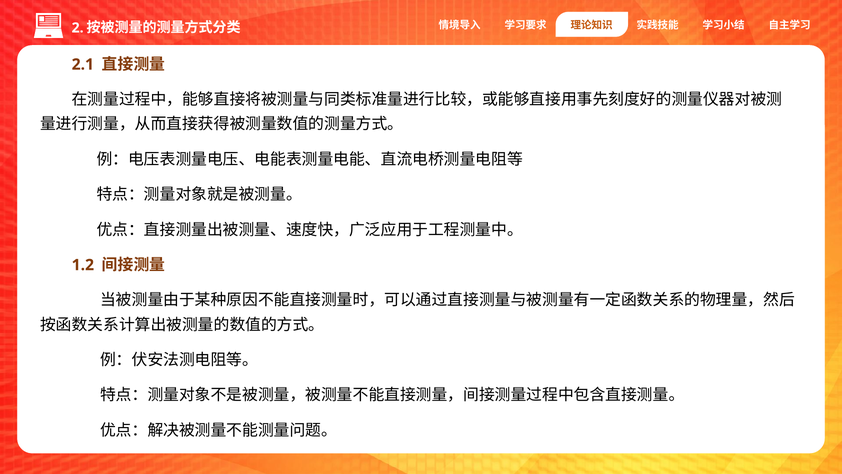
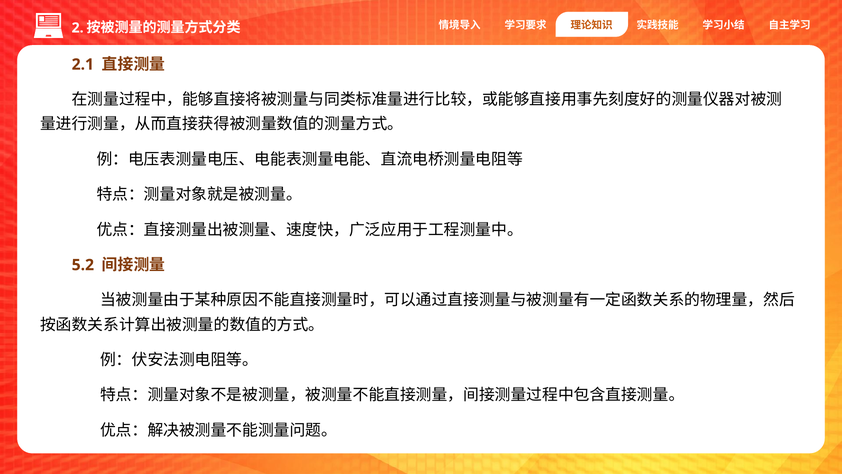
1.2: 1.2 -> 5.2
